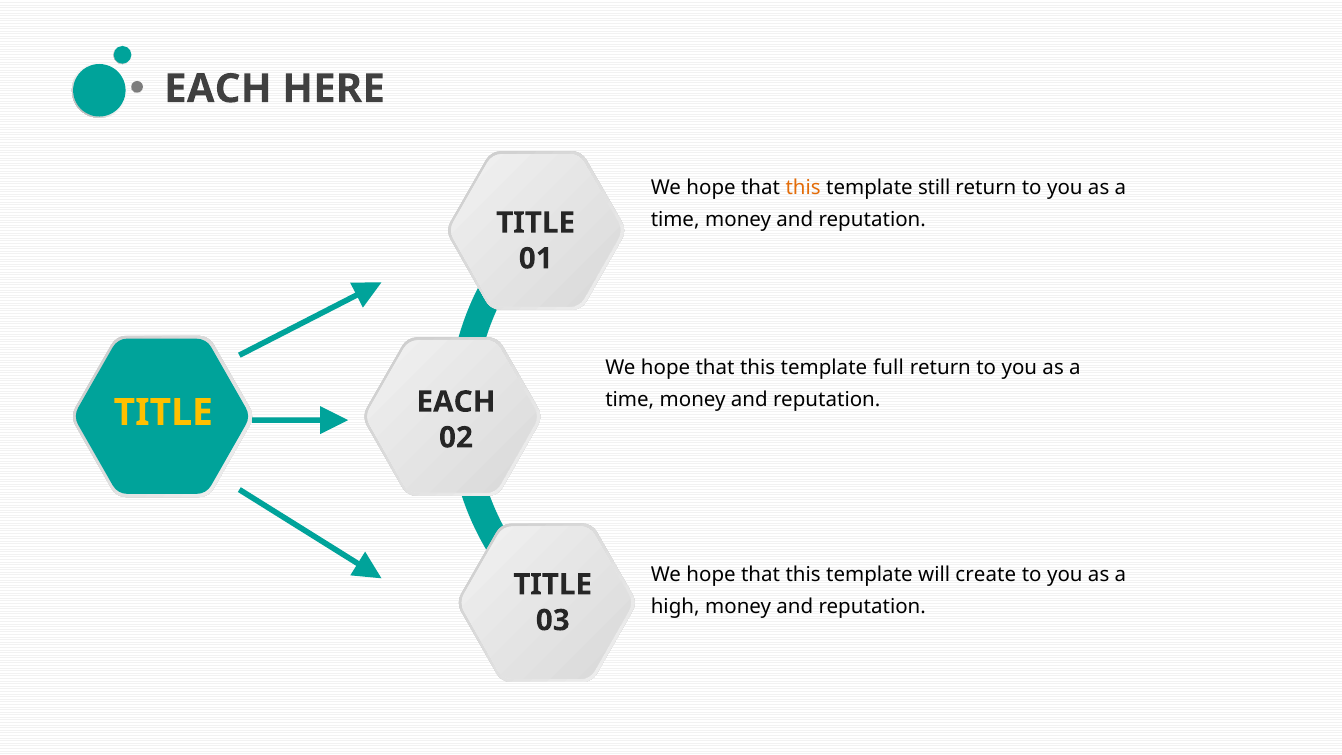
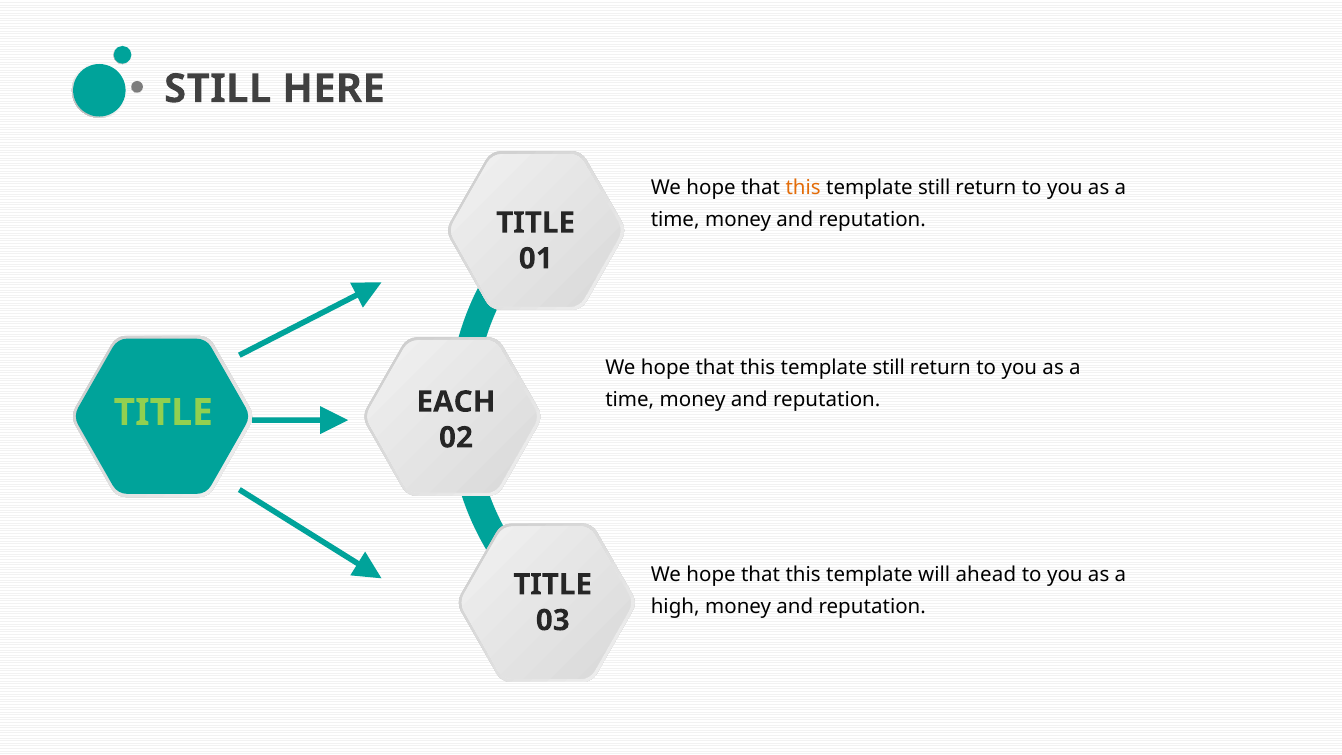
EACH at (218, 89): EACH -> STILL
full at (889, 368): full -> still
TITLE at (163, 412) colour: yellow -> light green
create: create -> ahead
